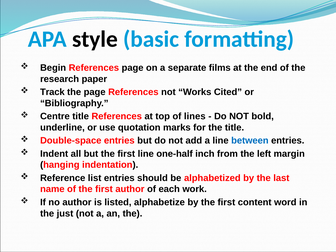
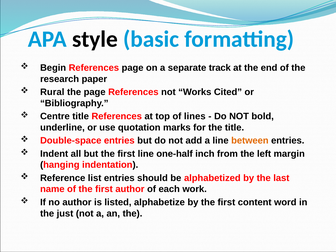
films: films -> track
Track: Track -> Rural
between colour: blue -> orange
